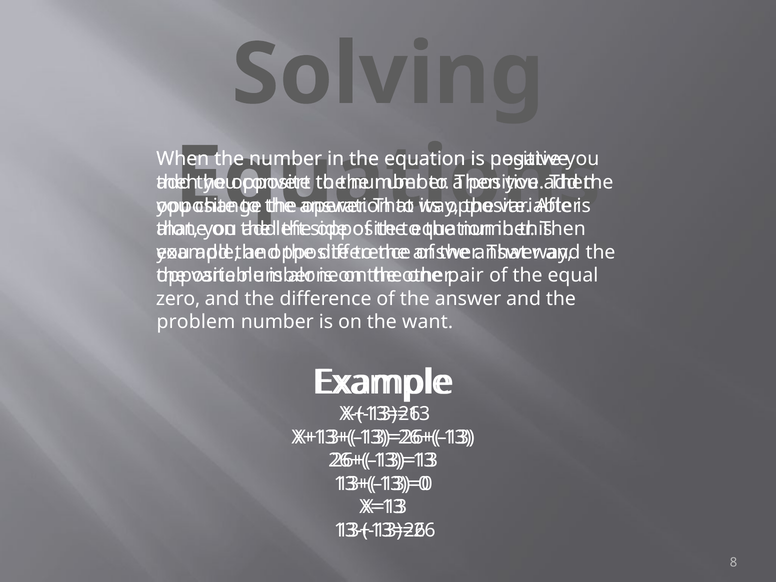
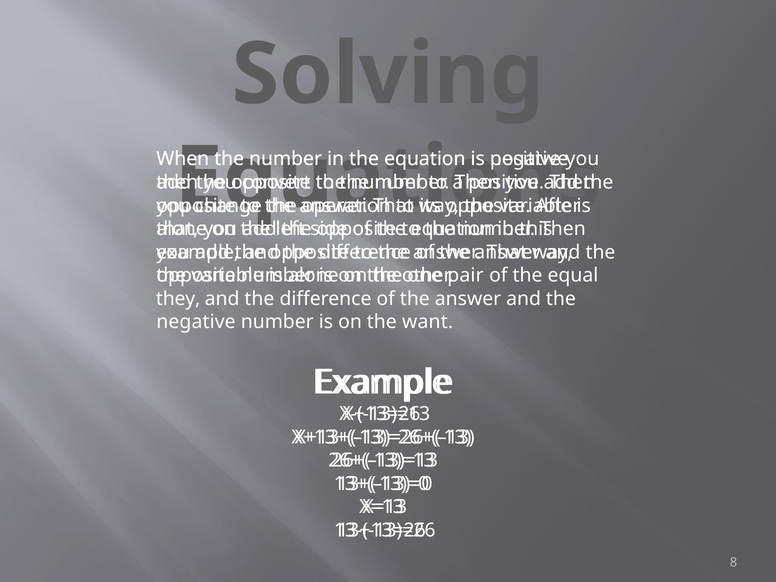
zero: zero -> they
problem at (196, 322): problem -> negative
